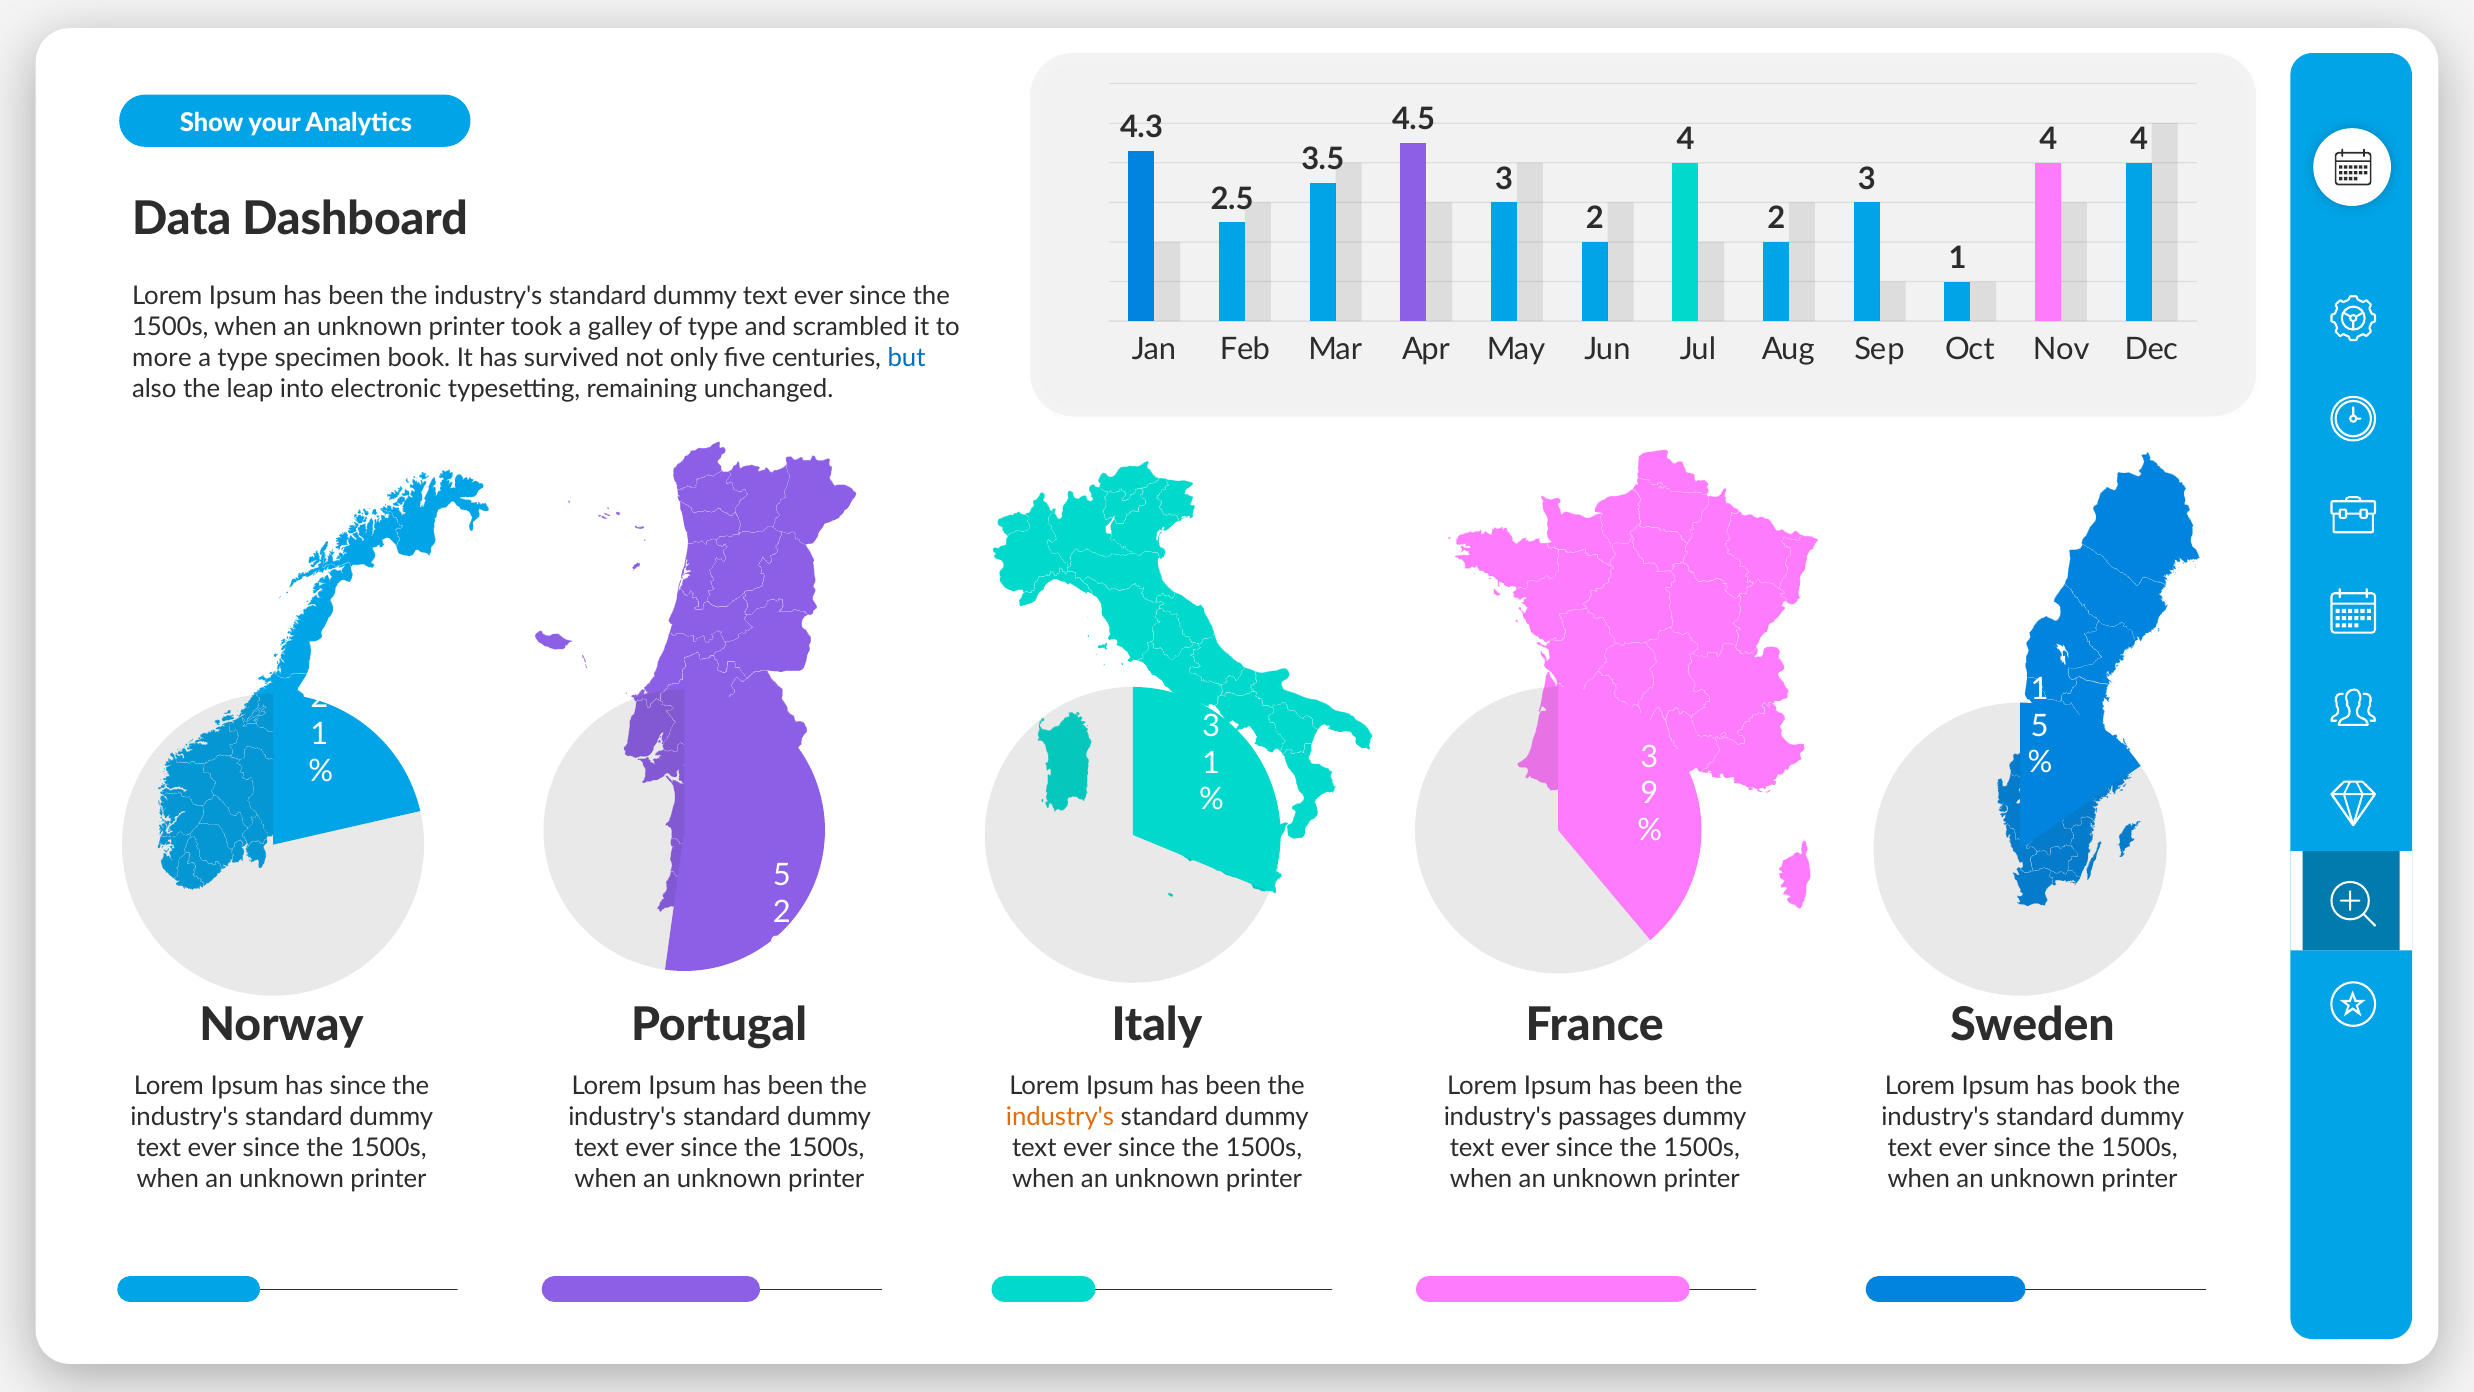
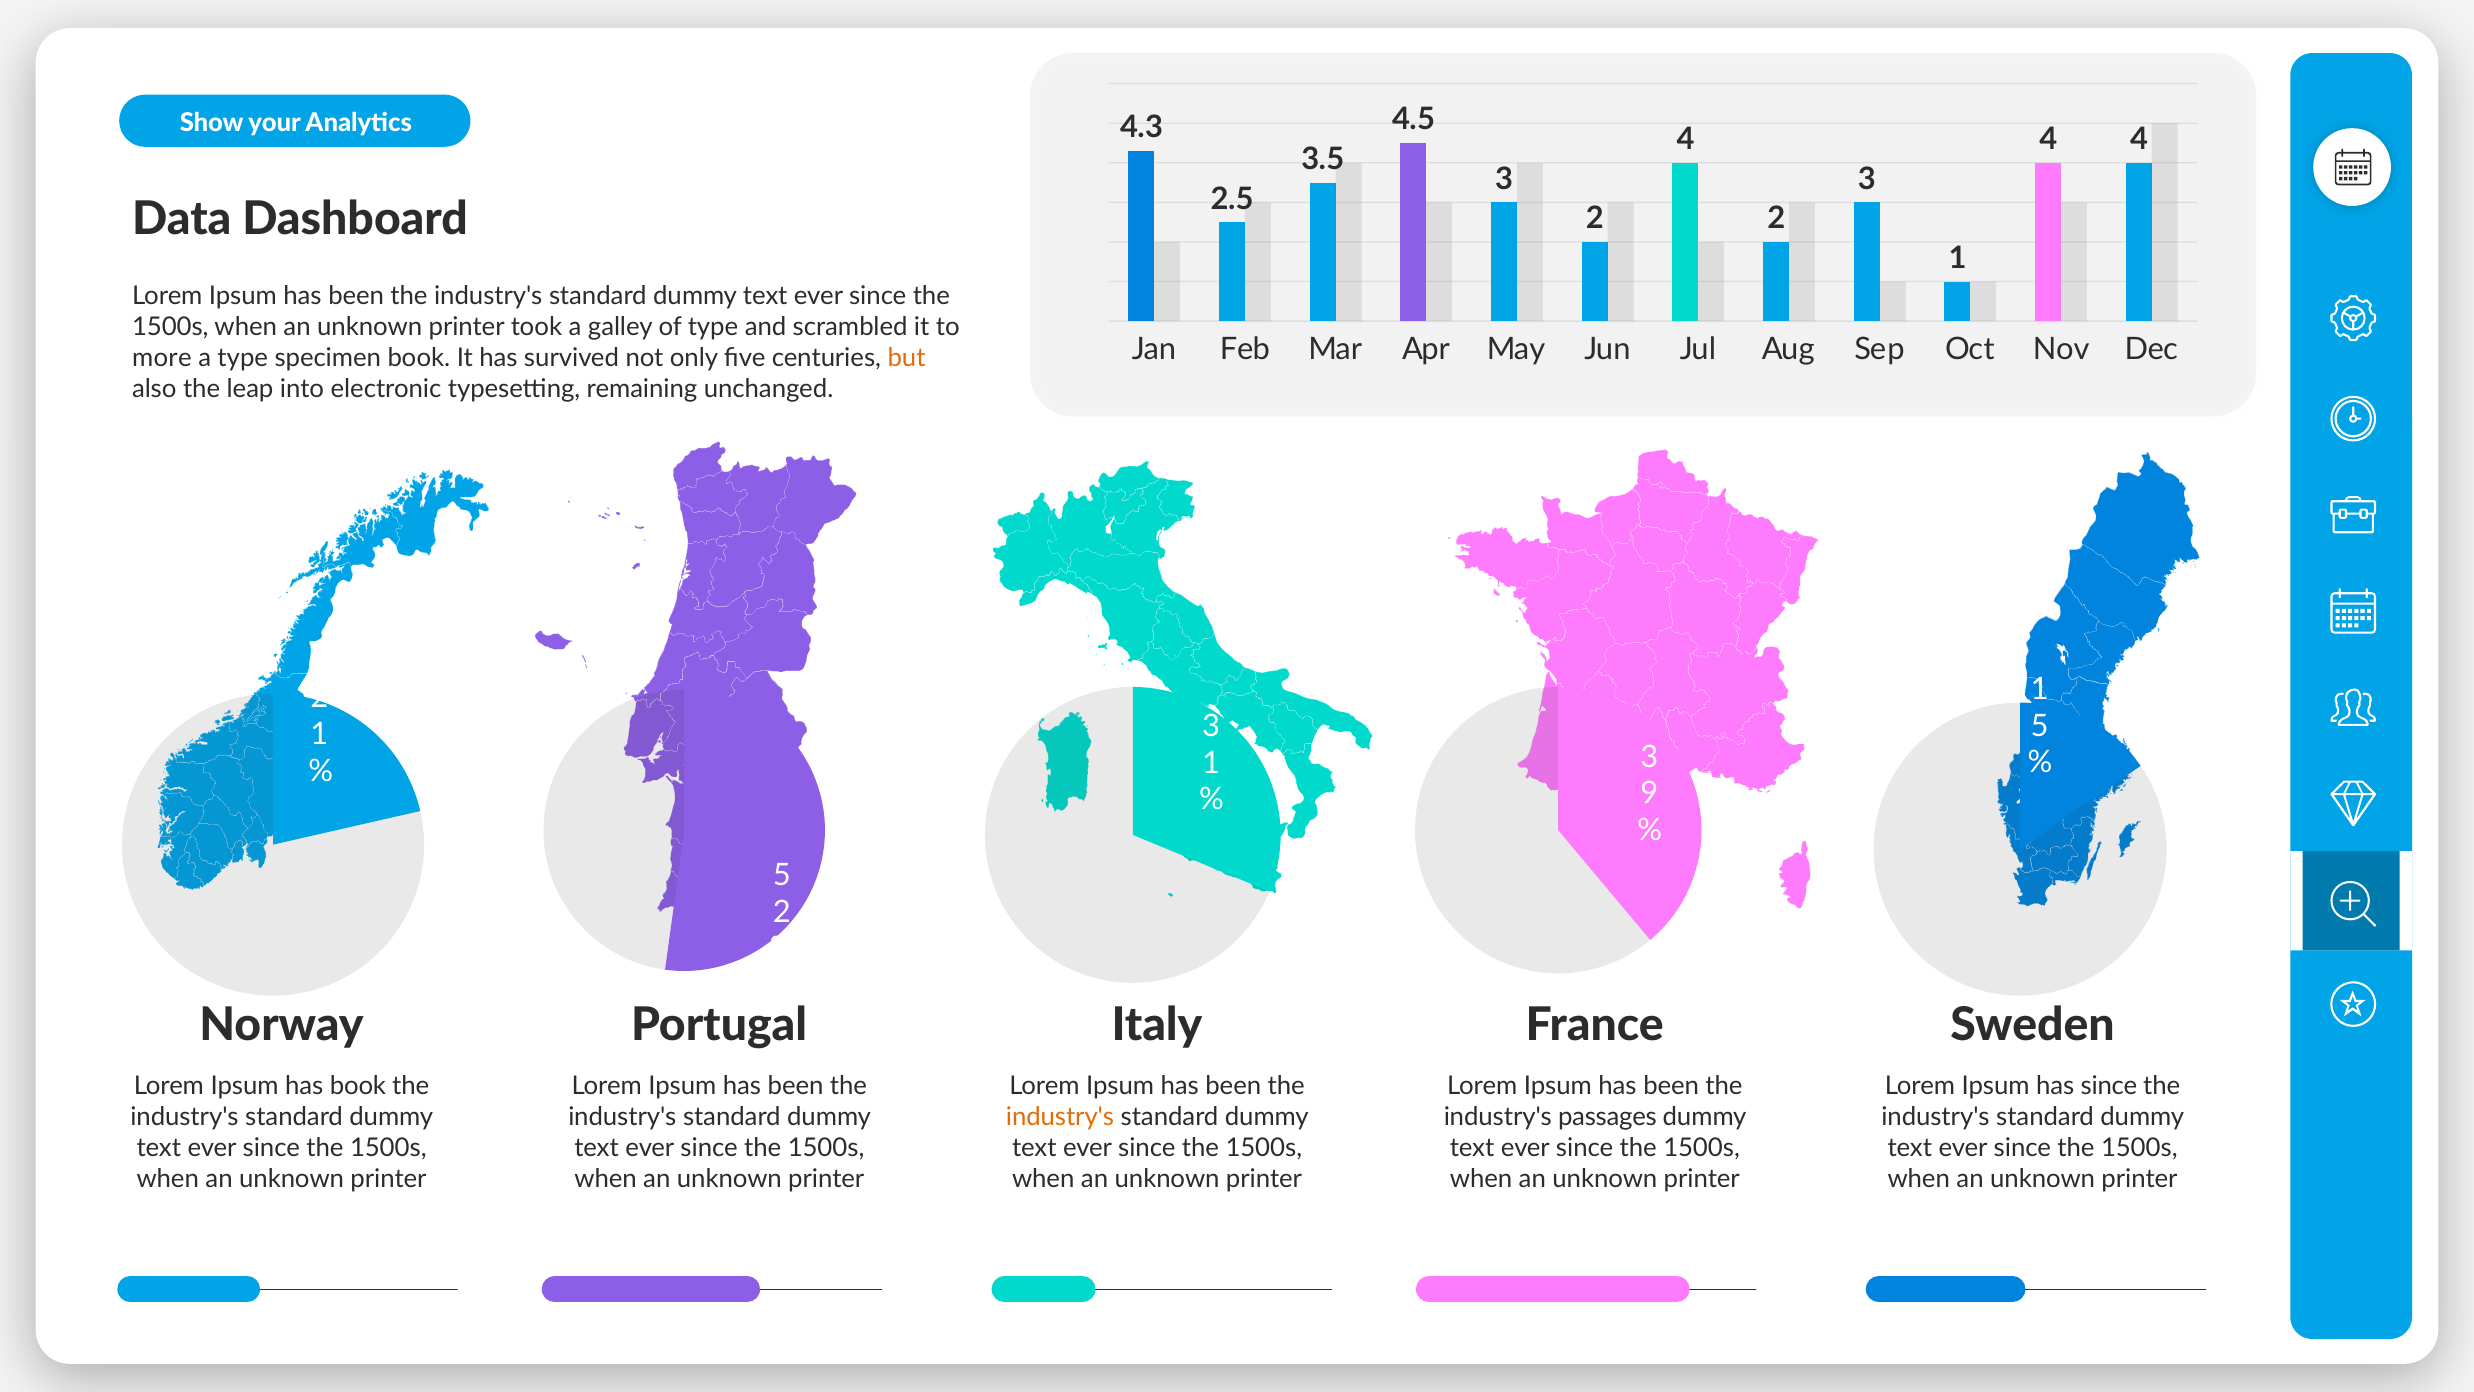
but colour: blue -> orange
has since: since -> book
has book: book -> since
